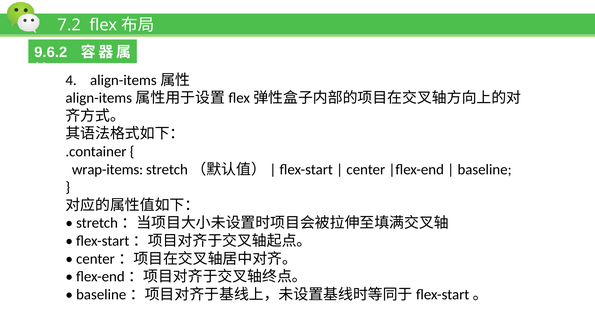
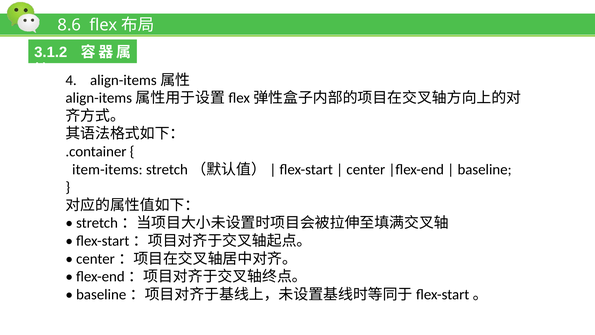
7.2: 7.2 -> 8.6
9.6.2: 9.6.2 -> 3.1.2
wrap-items: wrap-items -> item-items
